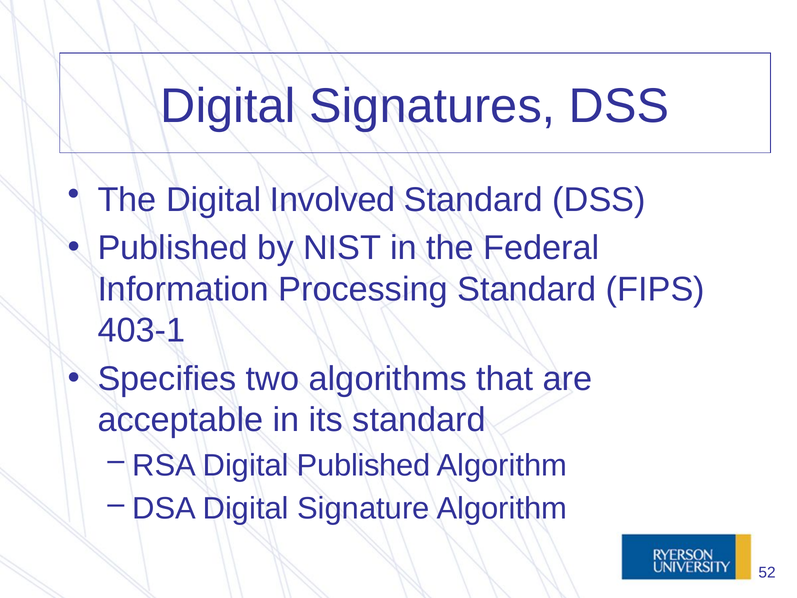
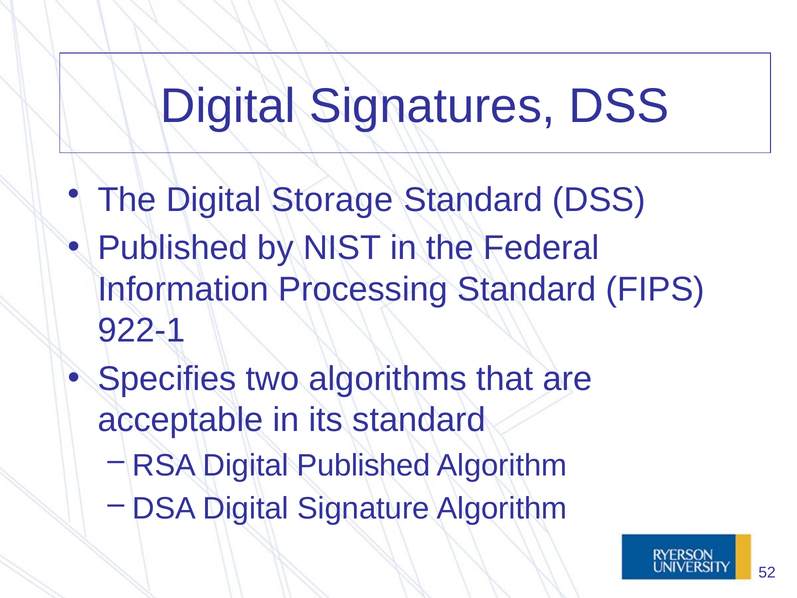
Involved: Involved -> Storage
403-1: 403-1 -> 922-1
